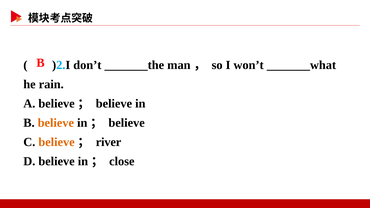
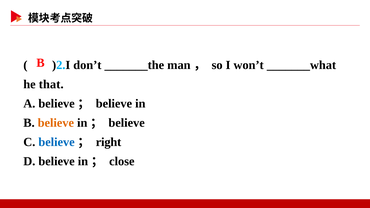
rain: rain -> that
believe at (57, 142) colour: orange -> blue
river: river -> right
